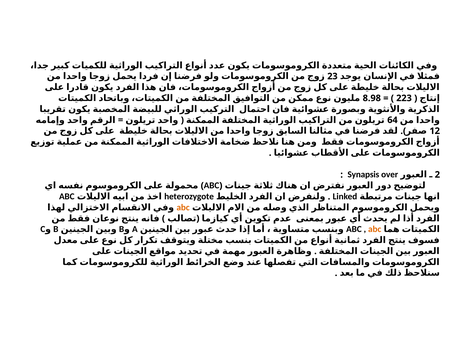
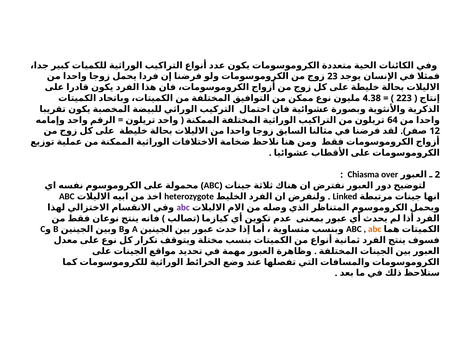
8.98: 8.98 -> 4.38
Synapsis: Synapsis -> Chiasma
abc at (183, 207) colour: orange -> purple
